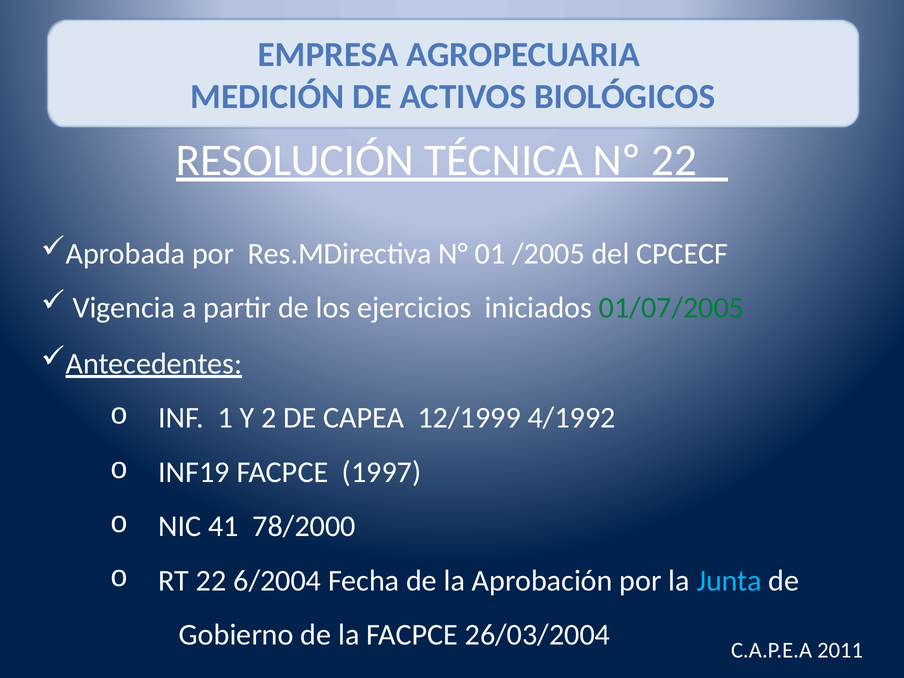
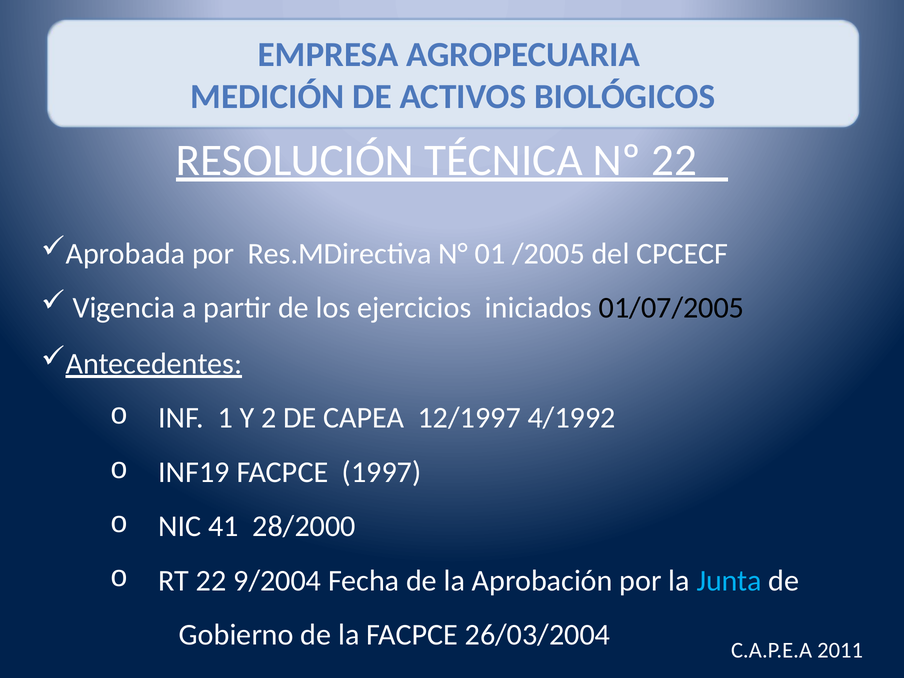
01/07/2005 colour: green -> black
12/1999: 12/1999 -> 12/1997
78/2000: 78/2000 -> 28/2000
6/2004: 6/2004 -> 9/2004
